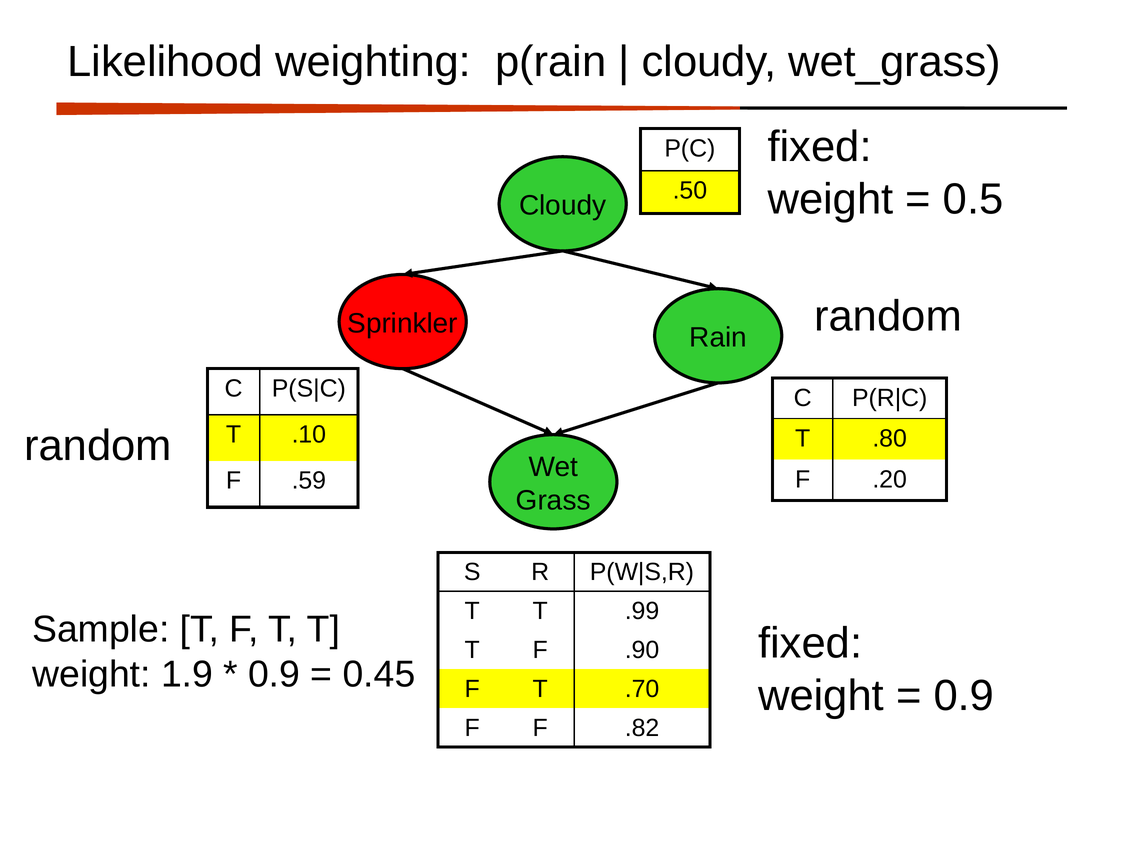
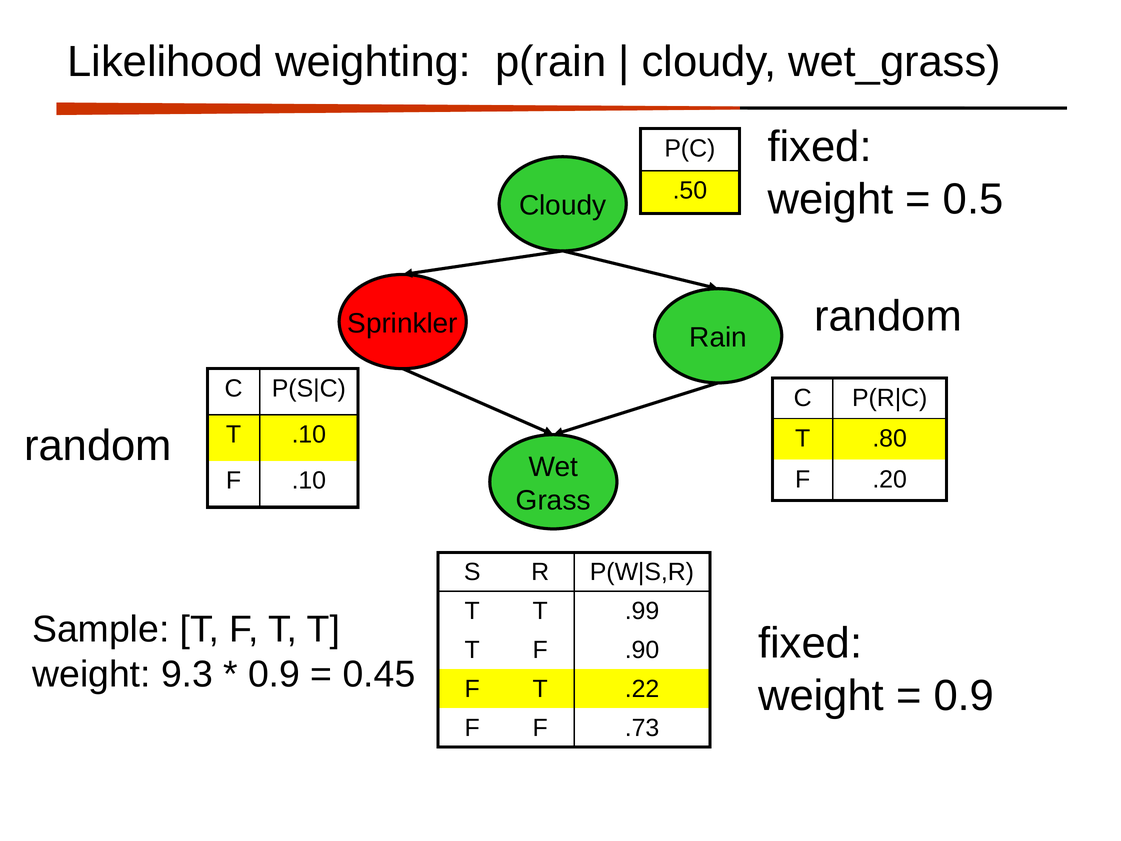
F .59: .59 -> .10
1.9: 1.9 -> 9.3
.70: .70 -> .22
.82: .82 -> .73
